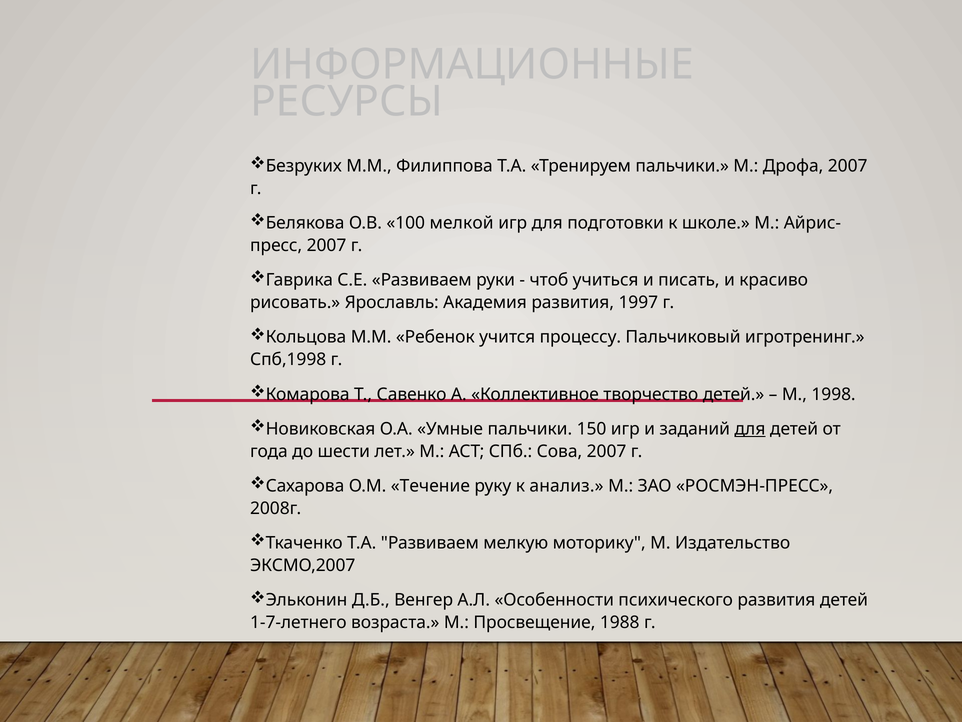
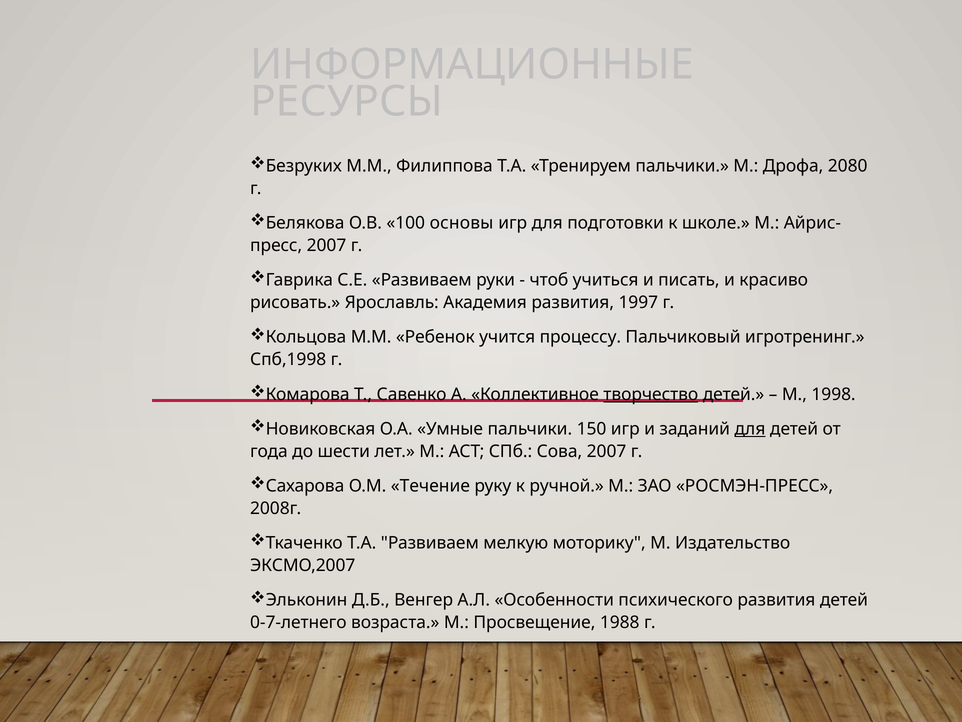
Дрофа 2007: 2007 -> 2080
мелкой: мелкой -> основы
творчество underline: none -> present
анализ: анализ -> ручной
1-7-летнего: 1-7-летнего -> 0-7-летнего
